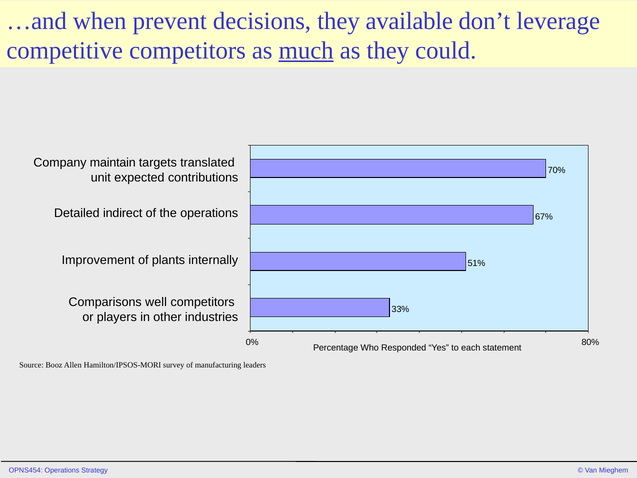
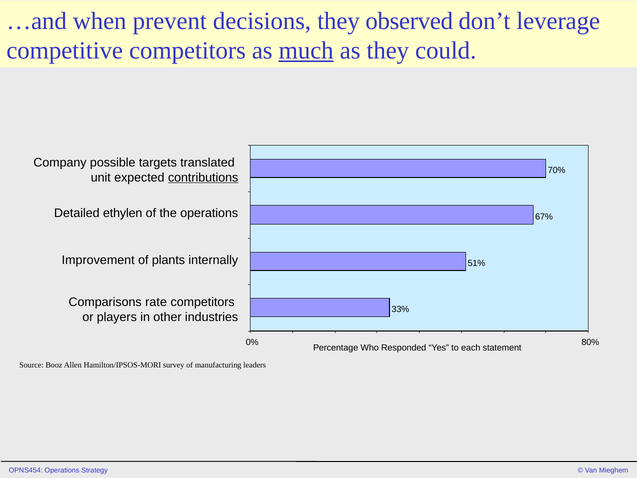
available: available -> observed
maintain: maintain -> possible
contributions underline: none -> present
indirect: indirect -> ethylen
well: well -> rate
